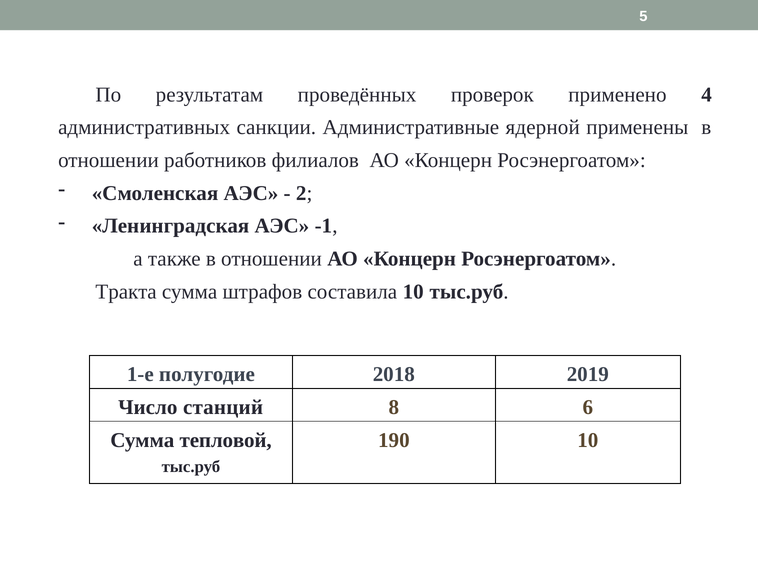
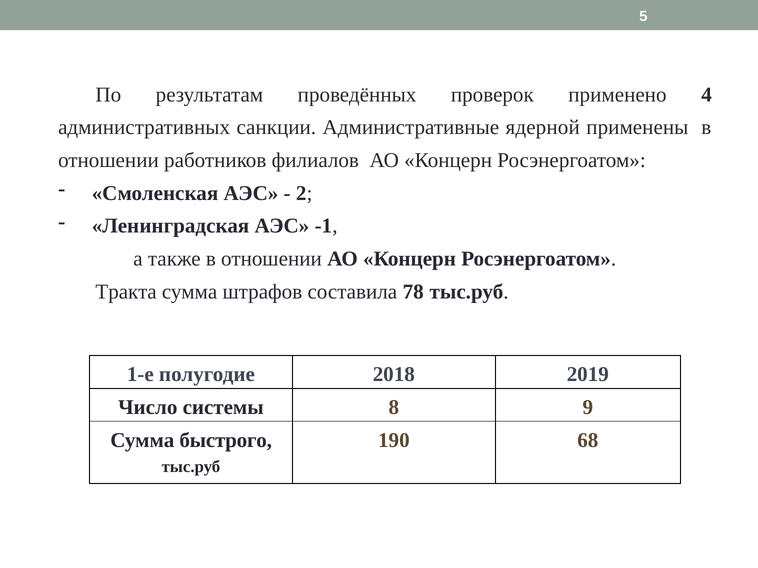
составила 10: 10 -> 78
станций: станций -> системы
6: 6 -> 9
тепловой: тепловой -> быстрого
190 10: 10 -> 68
